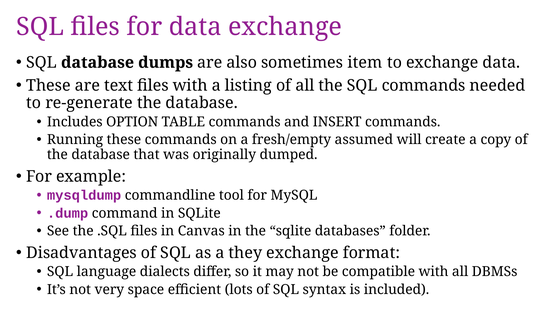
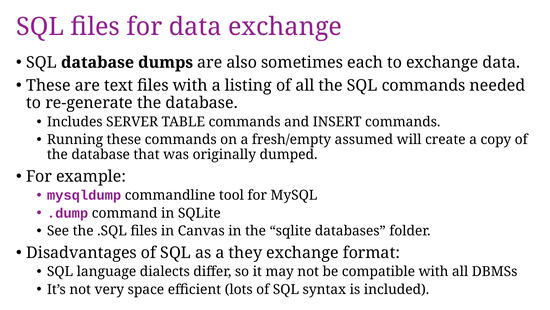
item: item -> each
OPTION: OPTION -> SERVER
